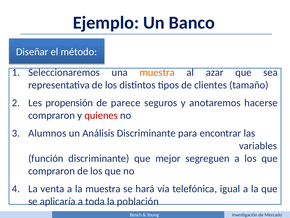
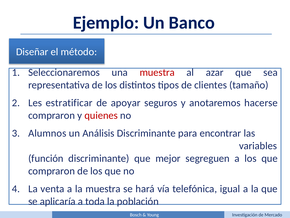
muestra at (157, 72) colour: orange -> red
propensión: propensión -> estratificar
parece: parece -> apoyar
